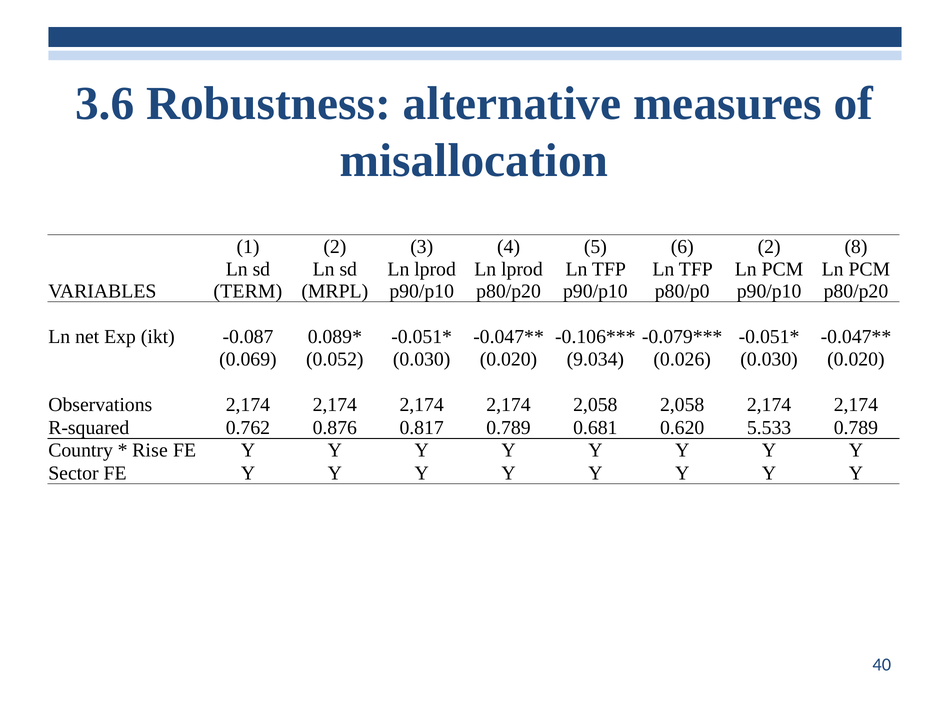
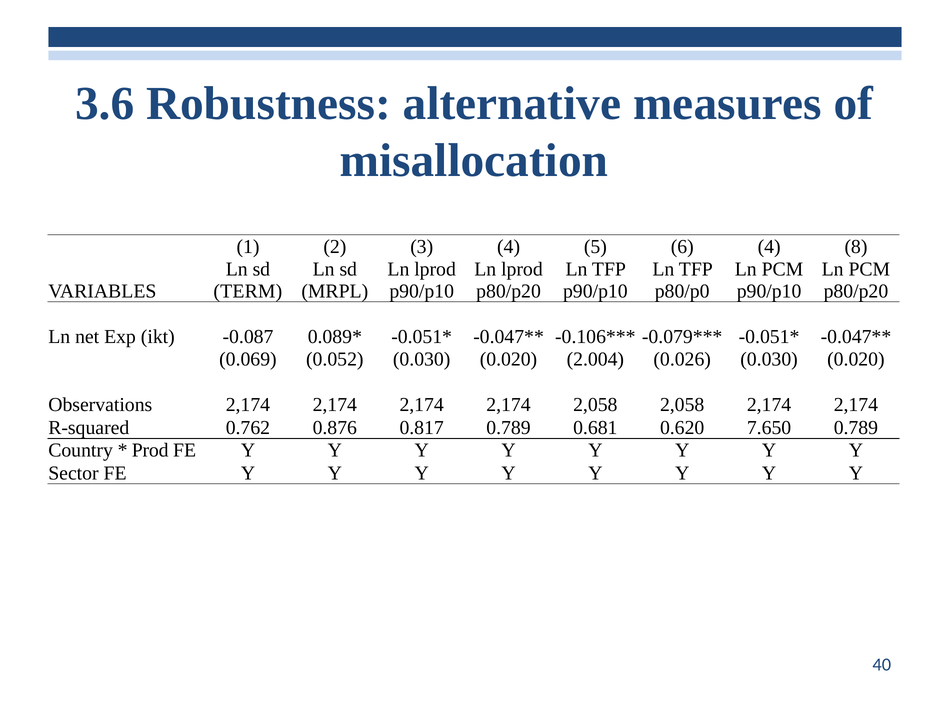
6 2: 2 -> 4
9.034: 9.034 -> 2.004
5.533: 5.533 -> 7.650
Rise: Rise -> Prod
